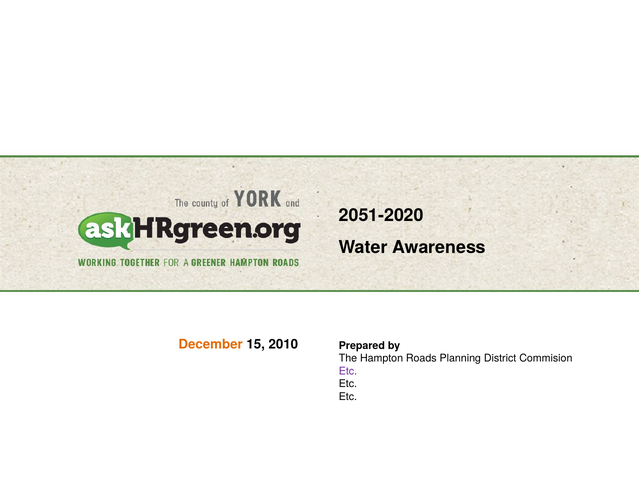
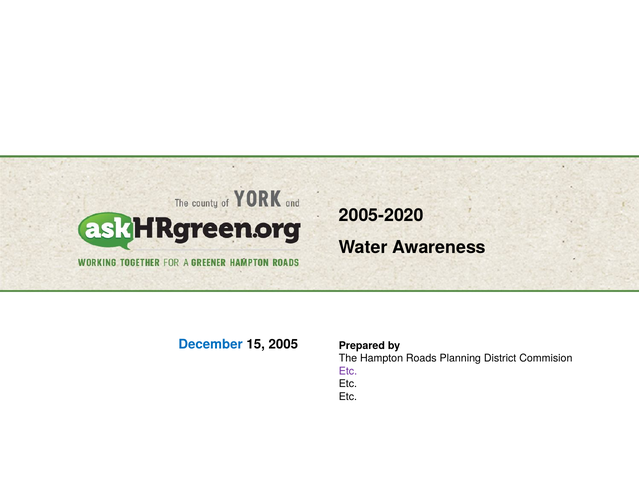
2051-2020: 2051-2020 -> 2005-2020
December colour: orange -> blue
2010: 2010 -> 2005
